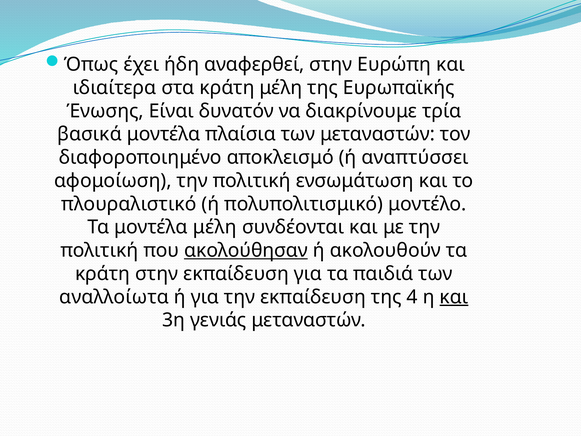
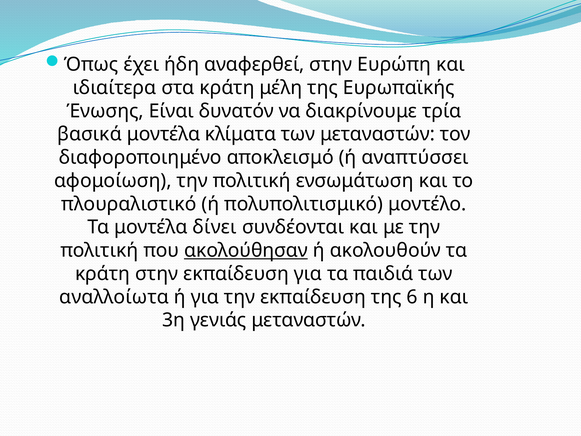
πλαίσια: πλαίσια -> κλίματα
μοντέλα μέλη: μέλη -> δίνει
4: 4 -> 6
και at (454, 297) underline: present -> none
